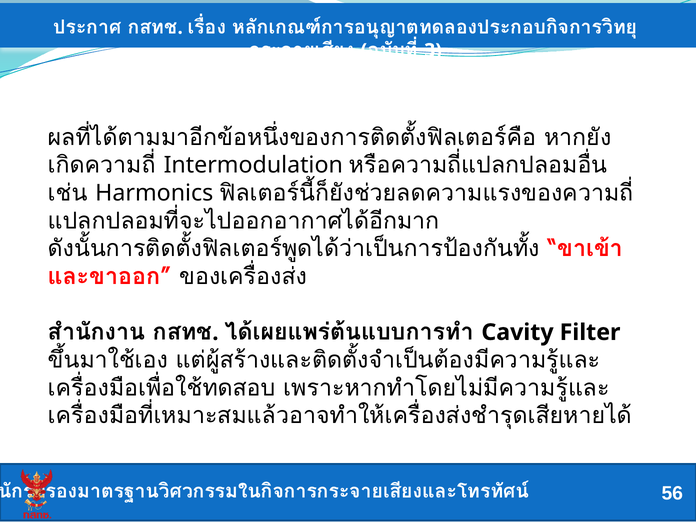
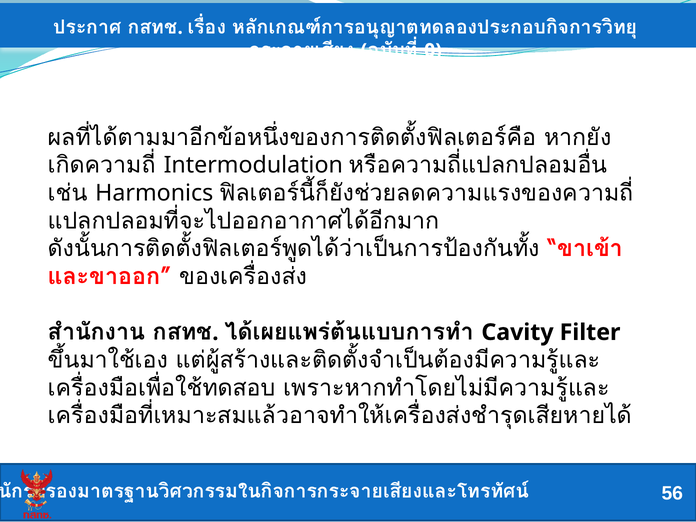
3: 3 -> 0
